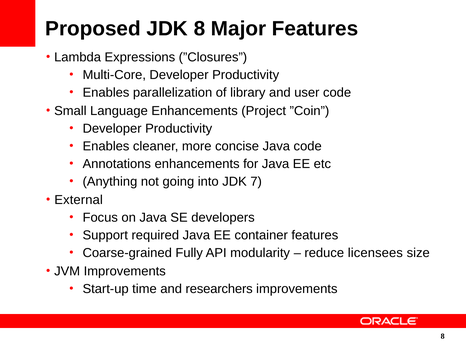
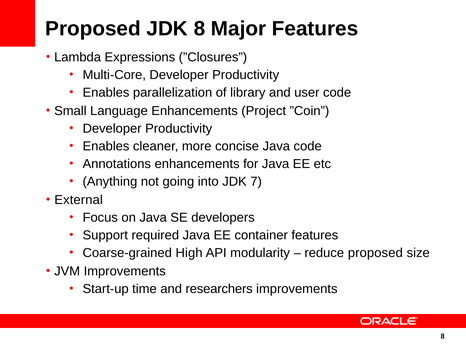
Fully: Fully -> High
reduce licensees: licensees -> proposed
